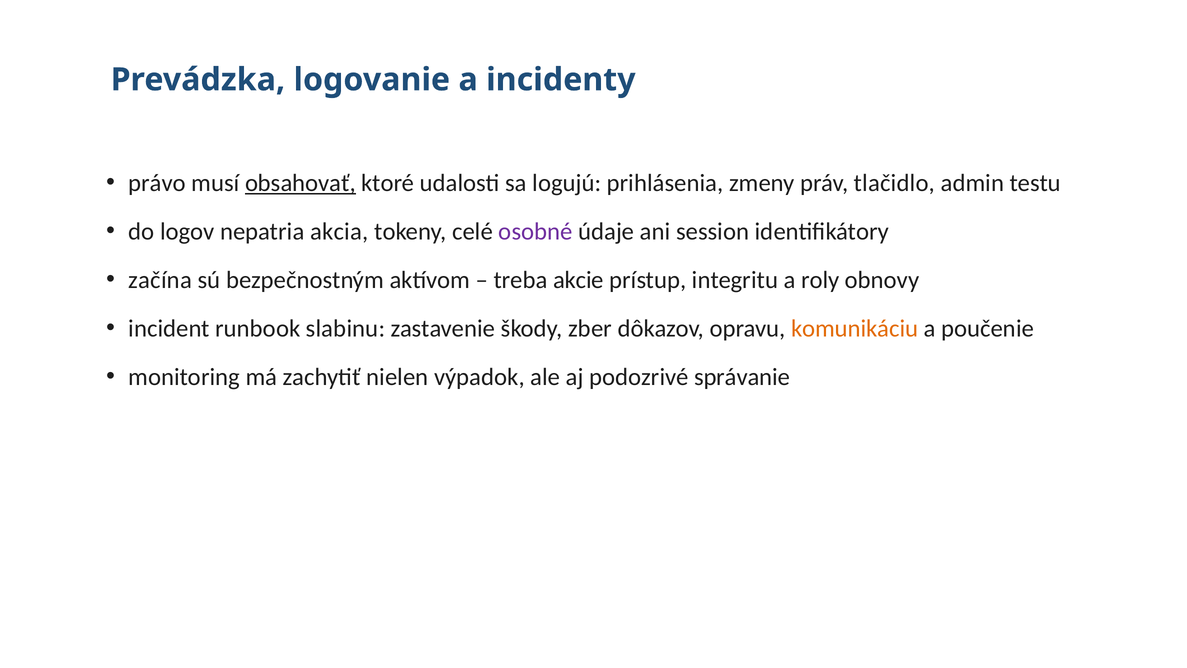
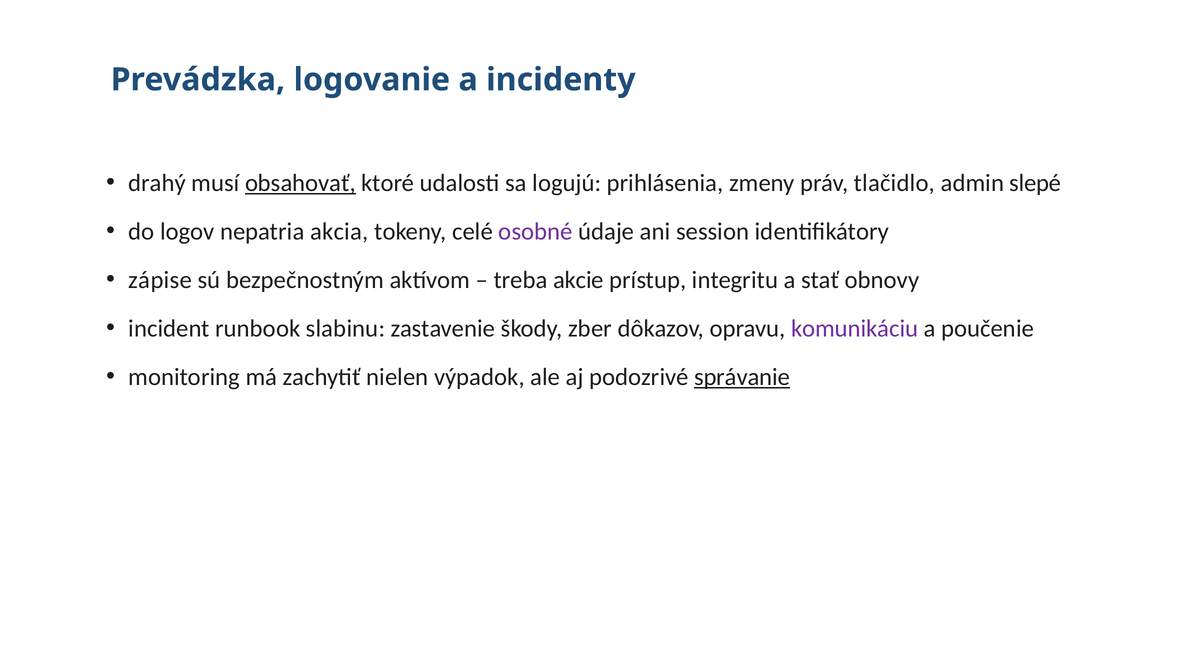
právo: právo -> drahý
testu: testu -> slepé
začína: začína -> zápise
roly: roly -> stať
komunikáciu colour: orange -> purple
správanie underline: none -> present
